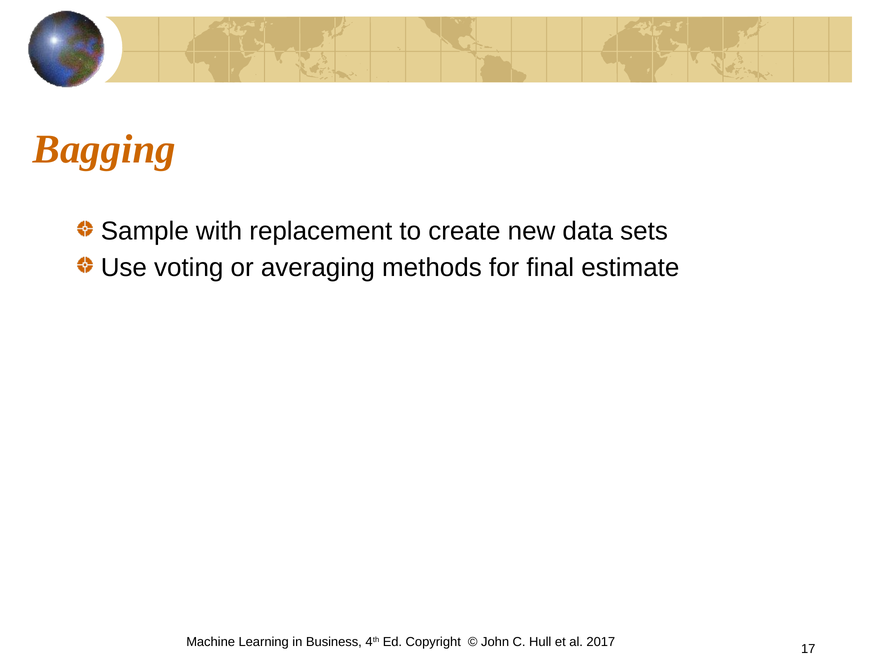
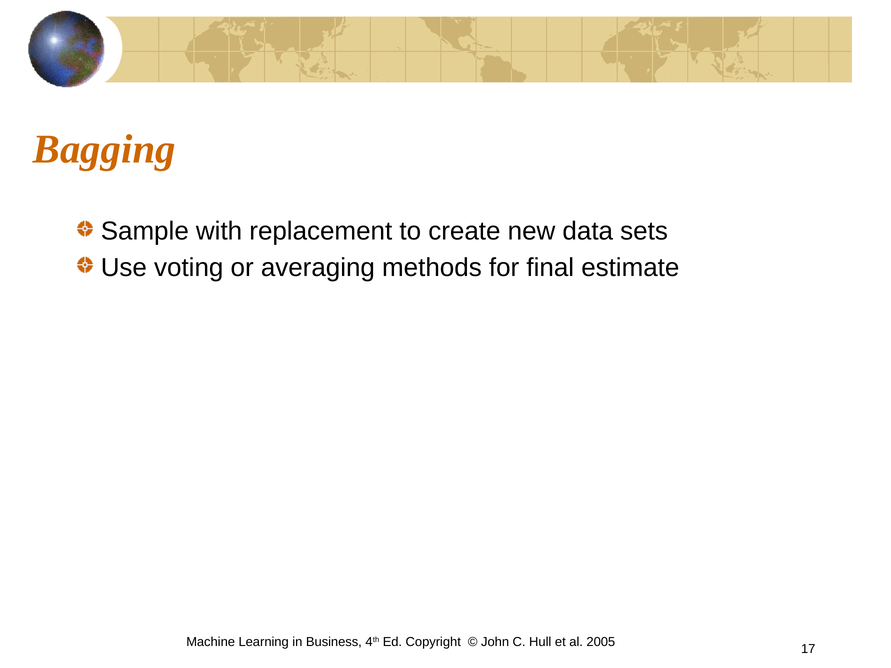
2017: 2017 -> 2005
